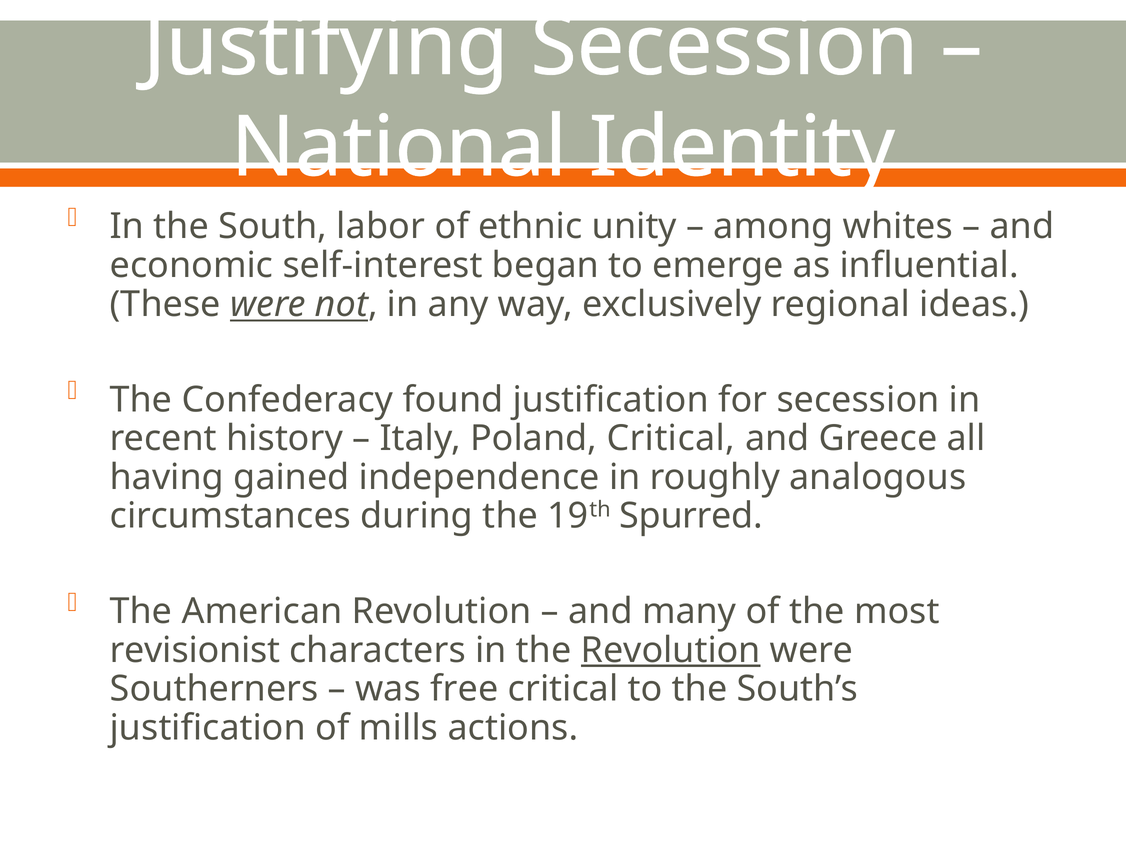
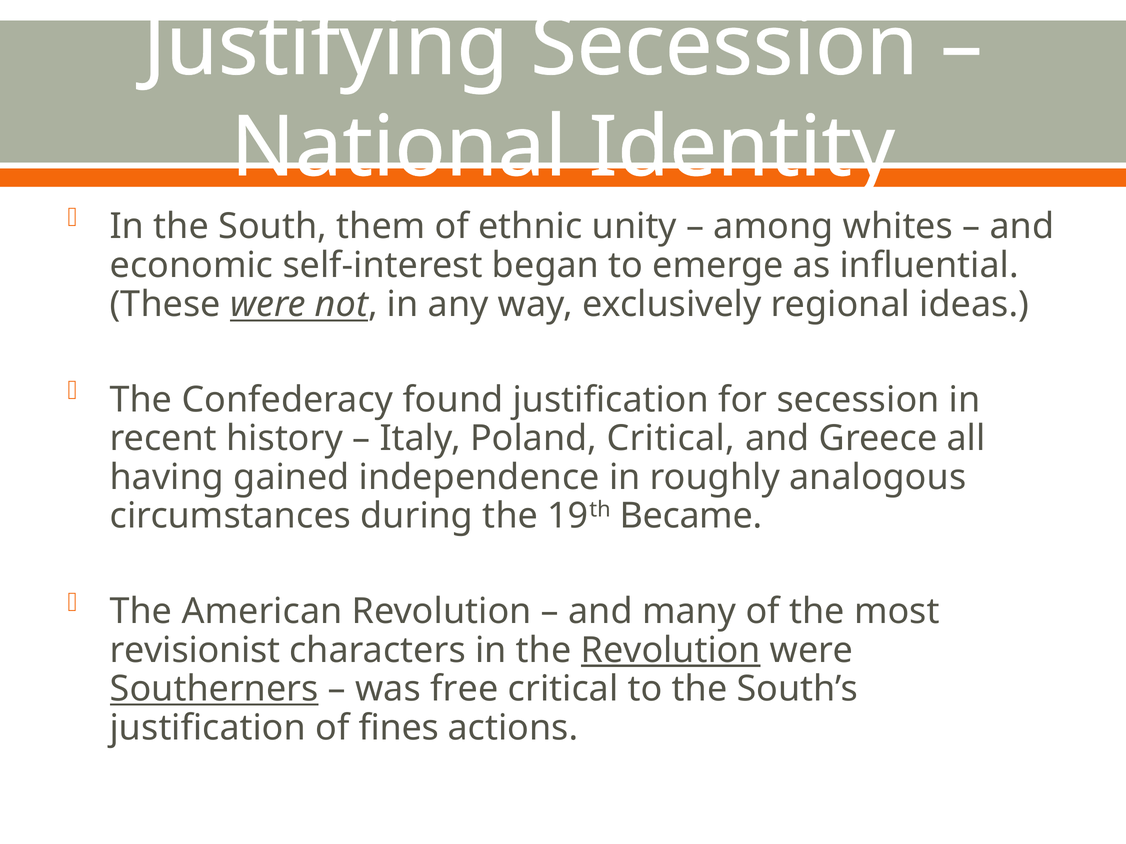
labor: labor -> them
Spurred: Spurred -> Became
Southerners underline: none -> present
mills: mills -> fines
